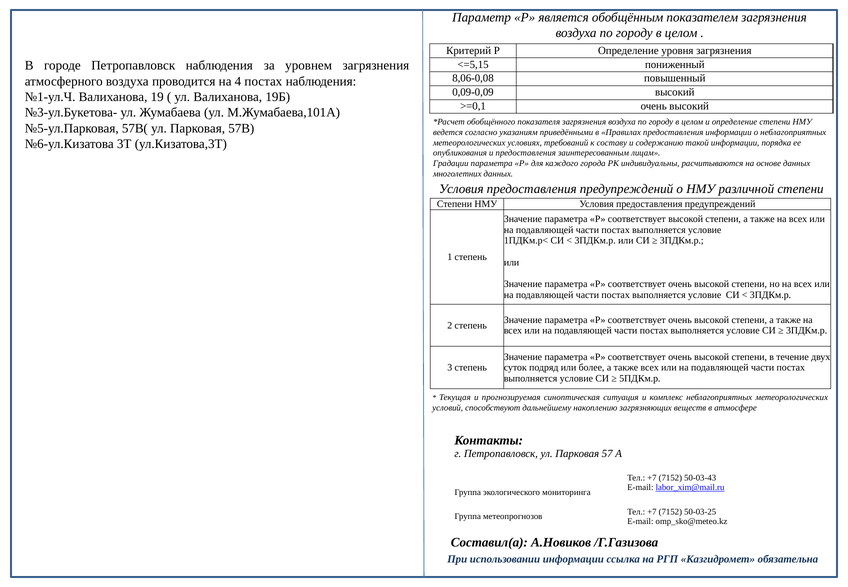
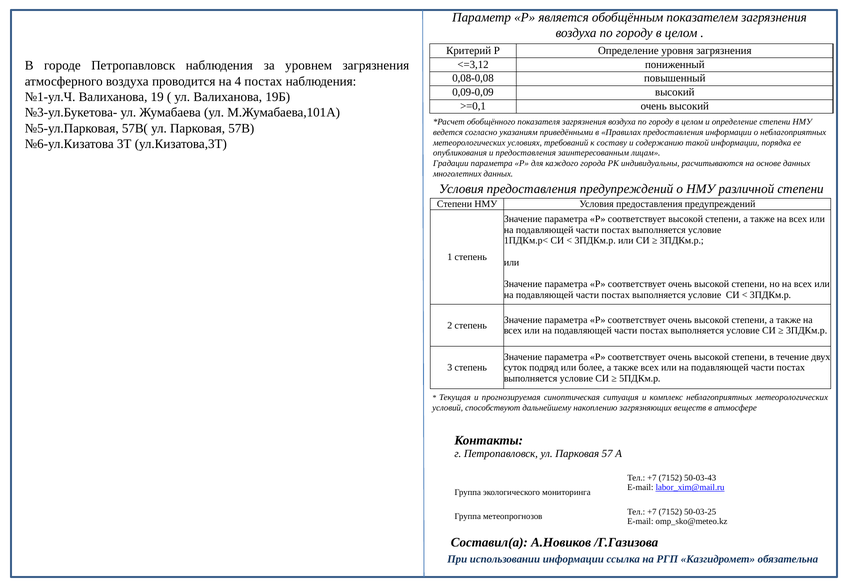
<=5,15: <=5,15 -> <=3,12
8,06-0,08: 8,06-0,08 -> 0,08-0,08
